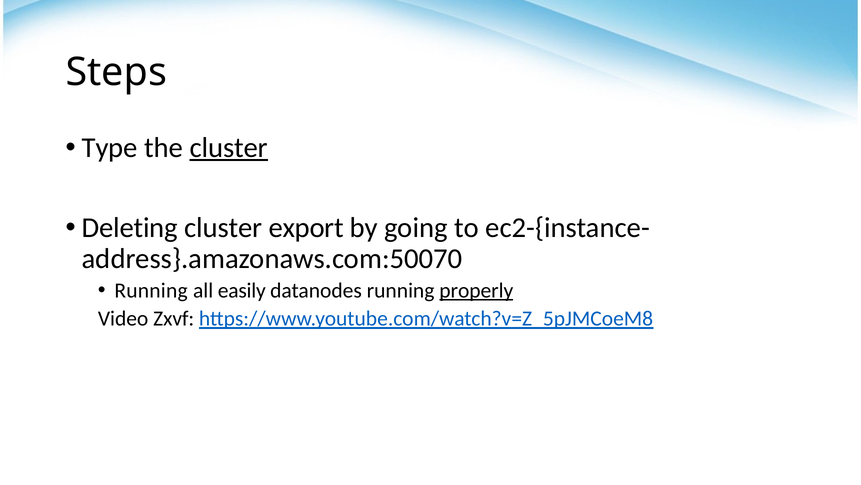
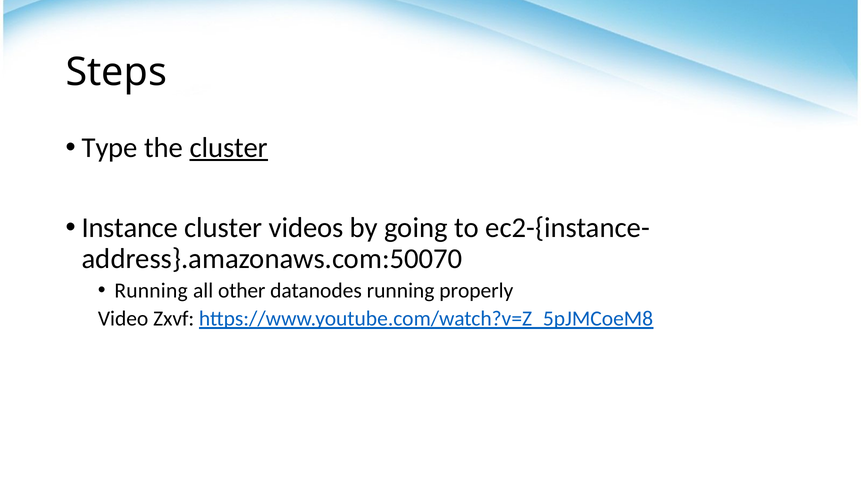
Deleting: Deleting -> Instance
export: export -> videos
easily: easily -> other
properly underline: present -> none
